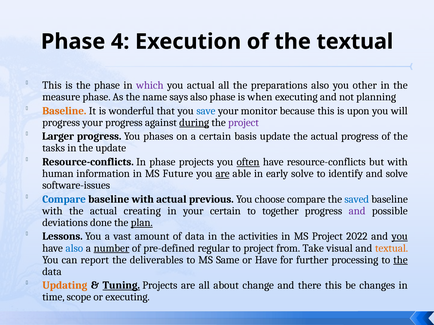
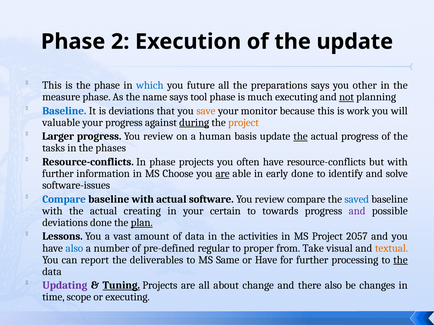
4: 4 -> 2
the textual: textual -> update
which colour: purple -> blue
you actual: actual -> future
preparations also: also -> says
says also: also -> tool
when: when -> much
not underline: none -> present
Baseline at (64, 111) colour: orange -> blue
is wonderful: wonderful -> deviations
save colour: blue -> orange
upon: upon -> work
progress at (61, 123): progress -> valuable
project at (243, 123) colour: purple -> orange
progress You phases: phases -> review
a certain: certain -> human
the at (301, 137) underline: none -> present
the update: update -> phases
often underline: present -> none
human at (58, 174): human -> further
Future: Future -> Choose
early solve: solve -> done
previous: previous -> software
choose at (270, 199): choose -> review
together: together -> towards
2022: 2022 -> 2057
you at (400, 237) underline: present -> none
number underline: present -> none
to project: project -> proper
Updating colour: orange -> purple
there this: this -> also
